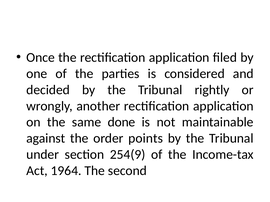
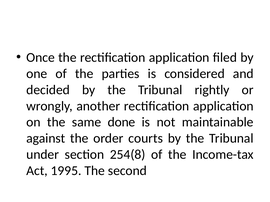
points: points -> courts
254(9: 254(9 -> 254(8
1964: 1964 -> 1995
